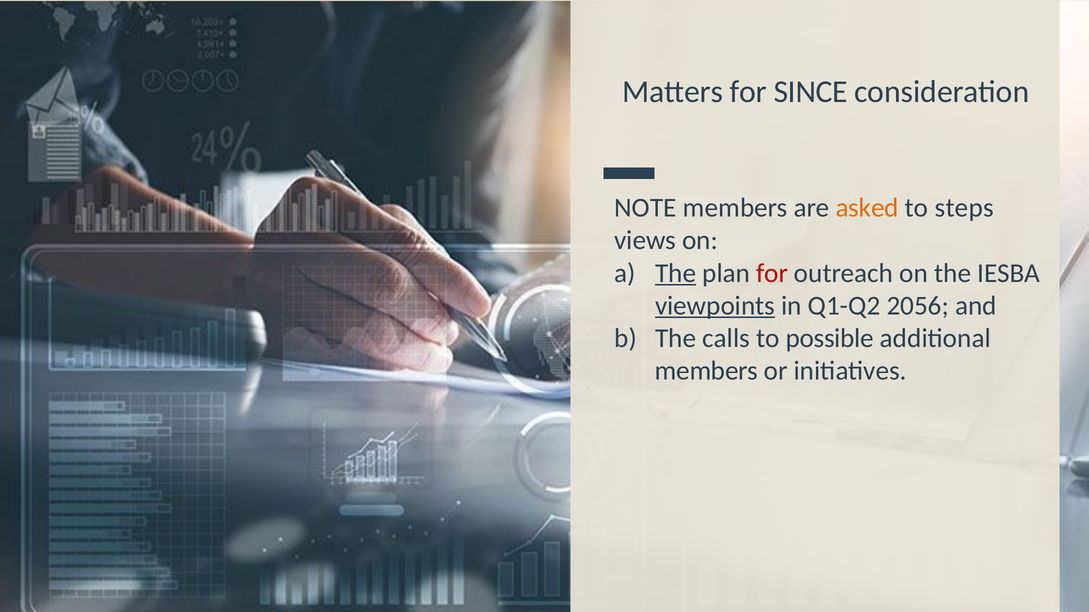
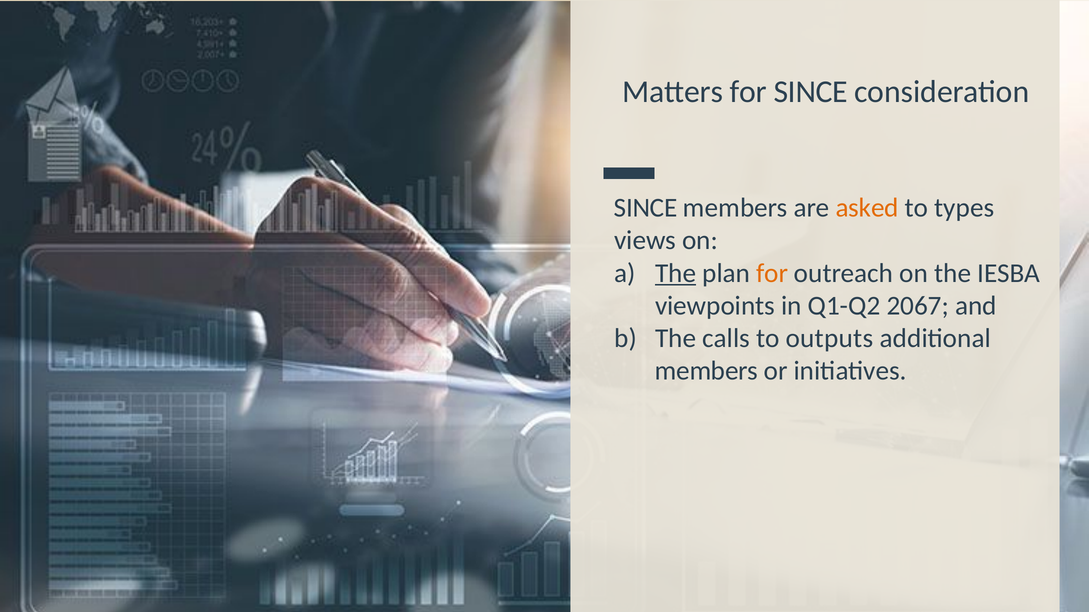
NOTE at (645, 208): NOTE -> SINCE
steps: steps -> types
for at (772, 273) colour: red -> orange
viewpoints underline: present -> none
2056: 2056 -> 2067
possible: possible -> outputs
